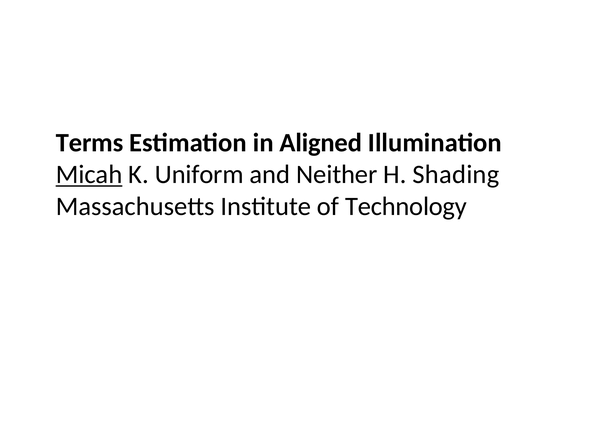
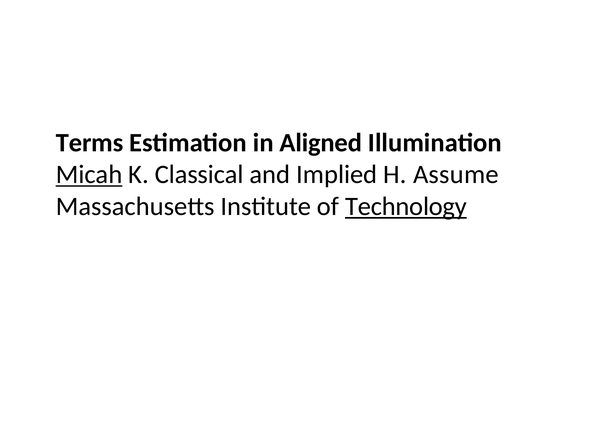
Uniform: Uniform -> Classical
Neither: Neither -> Implied
Shading: Shading -> Assume
Technology underline: none -> present
